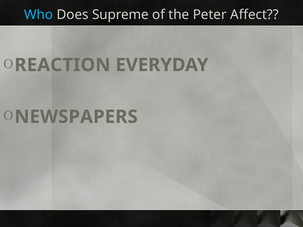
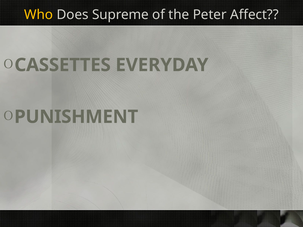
Who colour: light blue -> yellow
REACTION: REACTION -> CASSETTES
NEWSPAPERS: NEWSPAPERS -> PUNISHMENT
